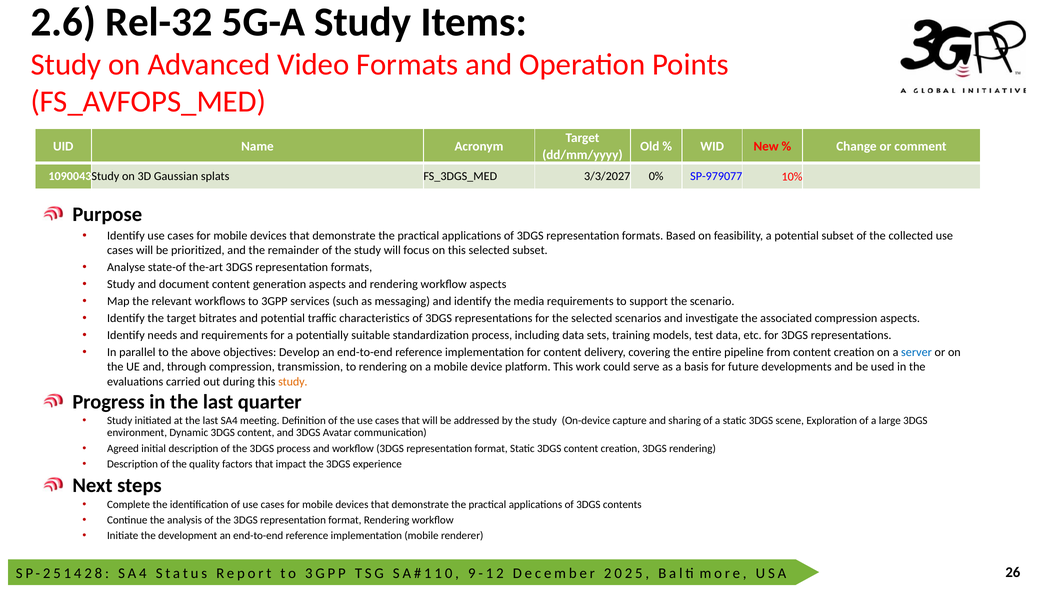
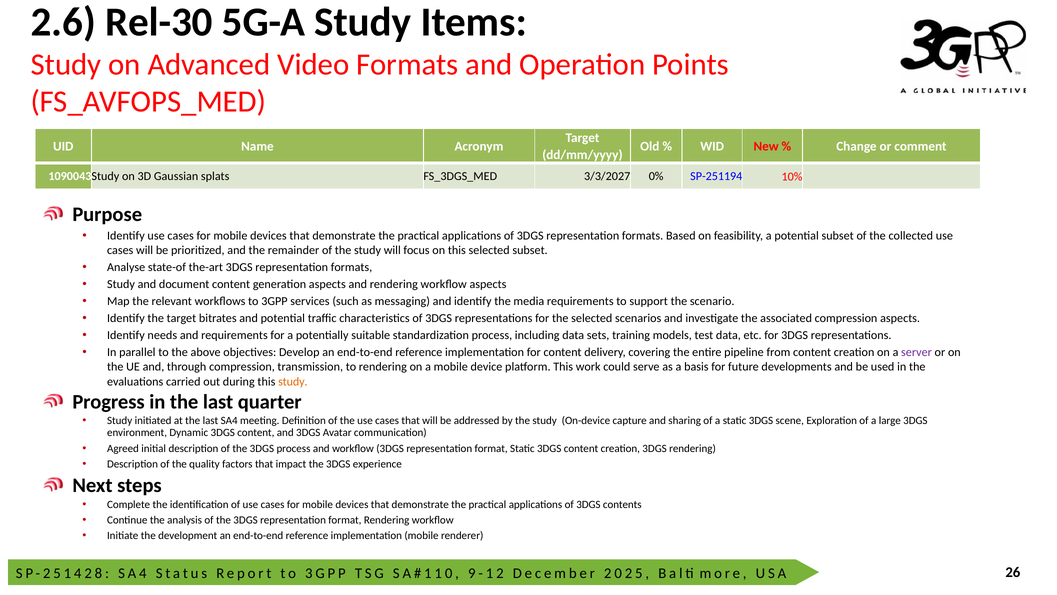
Rel-32: Rel-32 -> Rel-30
SP-979077: SP-979077 -> SP-251194
server colour: blue -> purple
